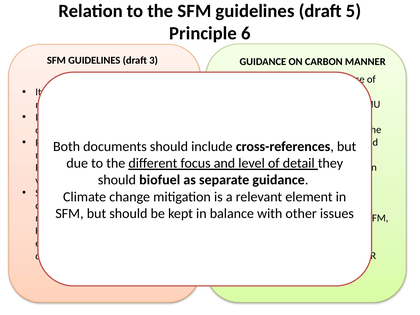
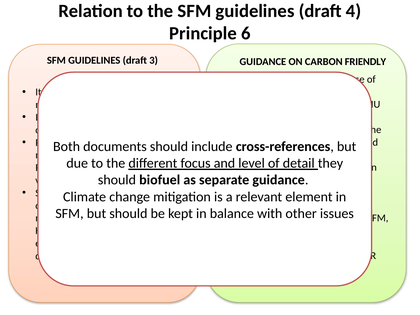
5: 5 -> 4
MANNER: MANNER -> FRIENDLY
